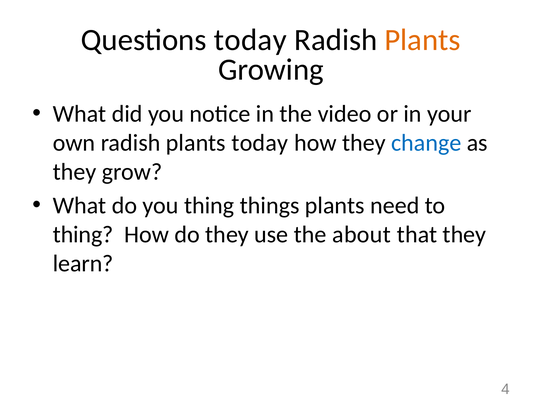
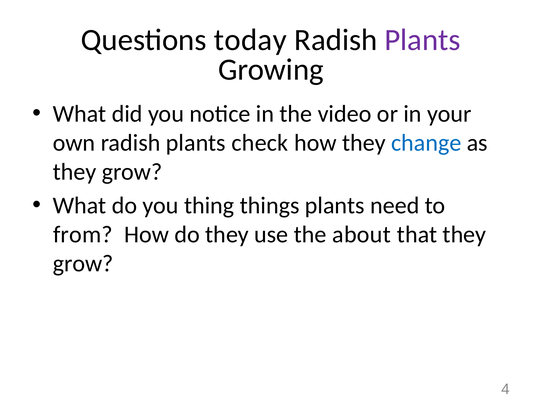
Plants at (422, 40) colour: orange -> purple
plants today: today -> check
thing at (83, 234): thing -> from
learn at (83, 263): learn -> grow
